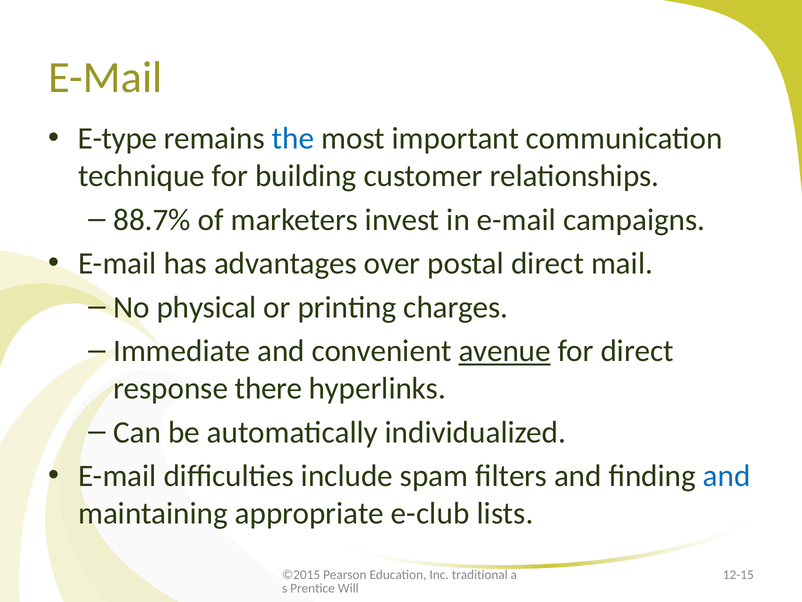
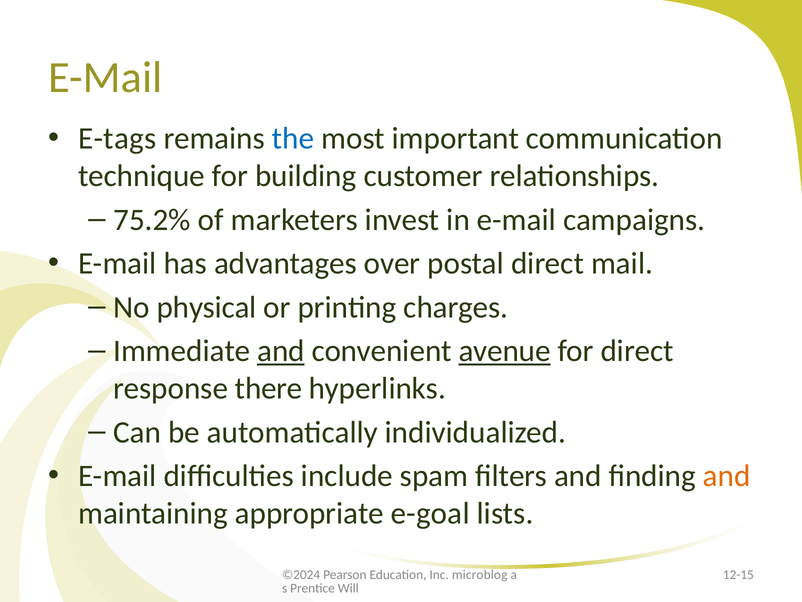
E-type: E-type -> E-tags
88.7%: 88.7% -> 75.2%
and at (281, 351) underline: none -> present
and at (727, 476) colour: blue -> orange
e-club: e-club -> e-goal
©2015: ©2015 -> ©2024
traditional: traditional -> microblog
